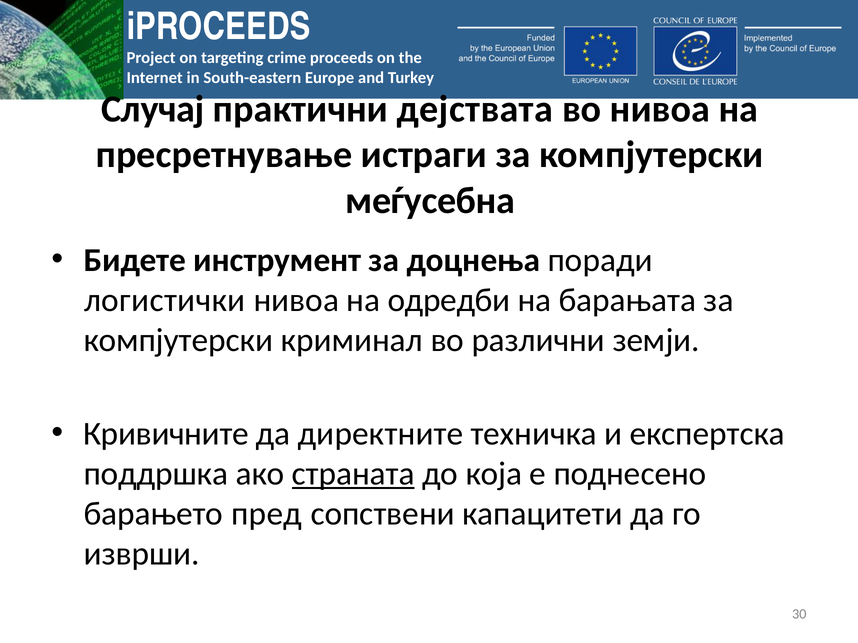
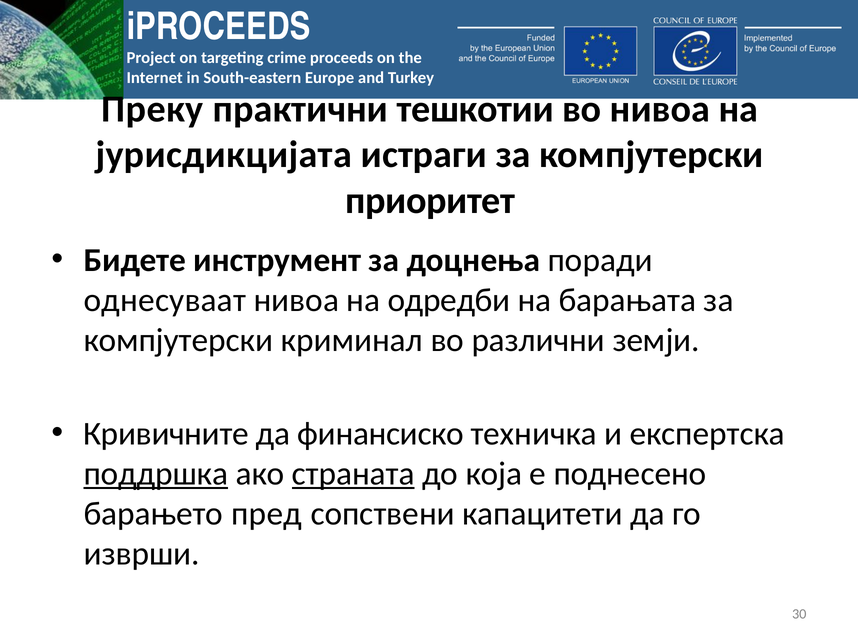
Случај: Случај -> Преку
дејствата: дејствата -> тешкотии
пресретнување: пресретнување -> јурисдикцијата
меѓусебна: меѓусебна -> приоритет
логистички: логистички -> однесуваат
директните: директните -> финансиско
поддршка underline: none -> present
